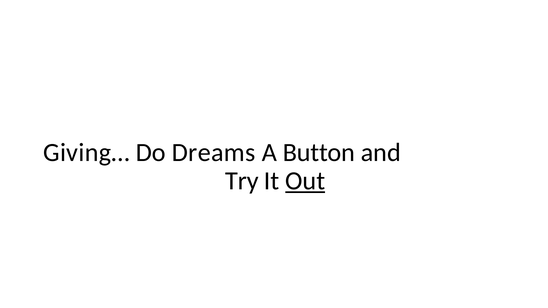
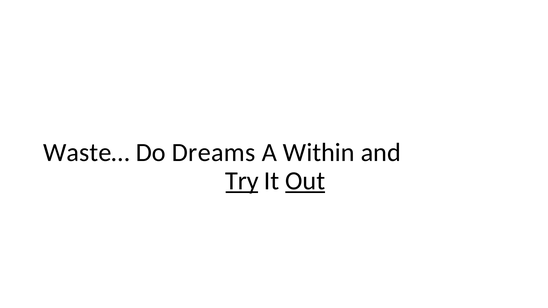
Giving…: Giving… -> Waste…
Button: Button -> Within
Try underline: none -> present
